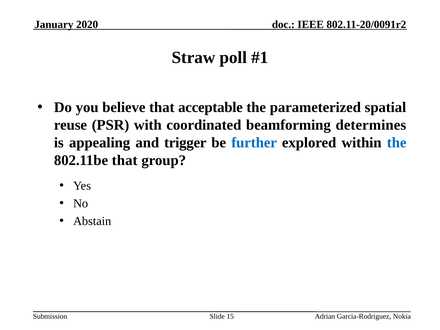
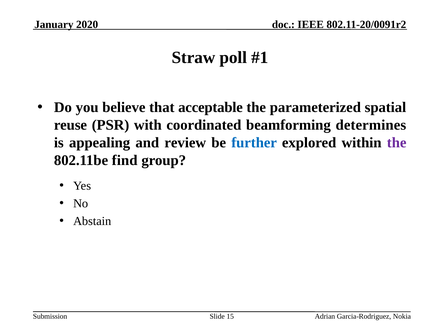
trigger: trigger -> review
the at (397, 143) colour: blue -> purple
802.11be that: that -> find
